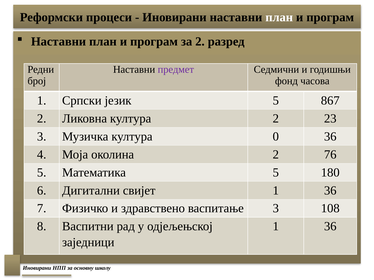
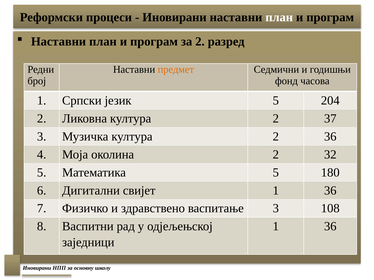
предмет colour: purple -> orange
867: 867 -> 204
23: 23 -> 37
Музичка култура 0: 0 -> 2
76: 76 -> 32
